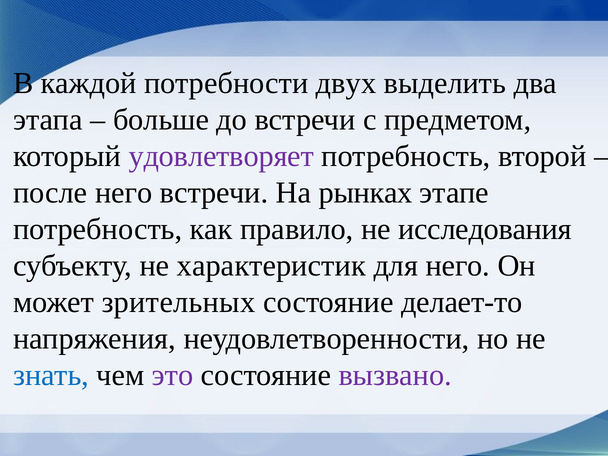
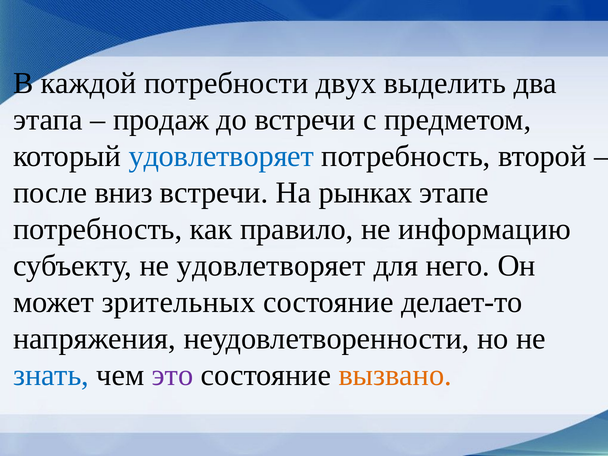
больше: больше -> продаж
удовлетворяет at (221, 156) colour: purple -> blue
после него: него -> вниз
исследования: исследования -> информацию
не характеристик: характеристик -> удовлетворяет
вызвано colour: purple -> orange
